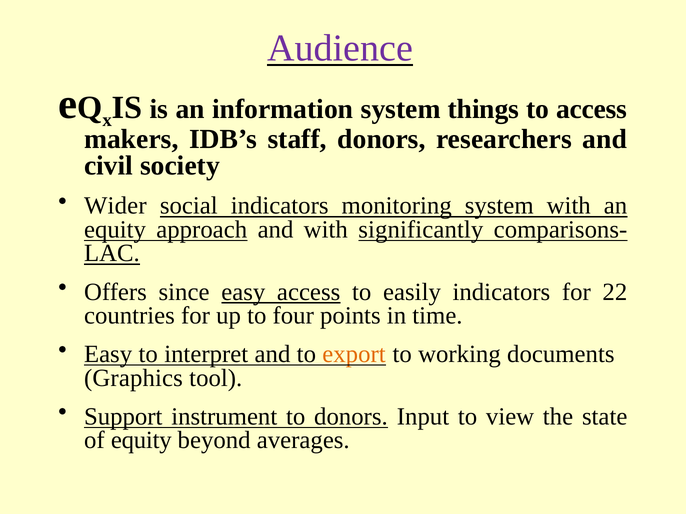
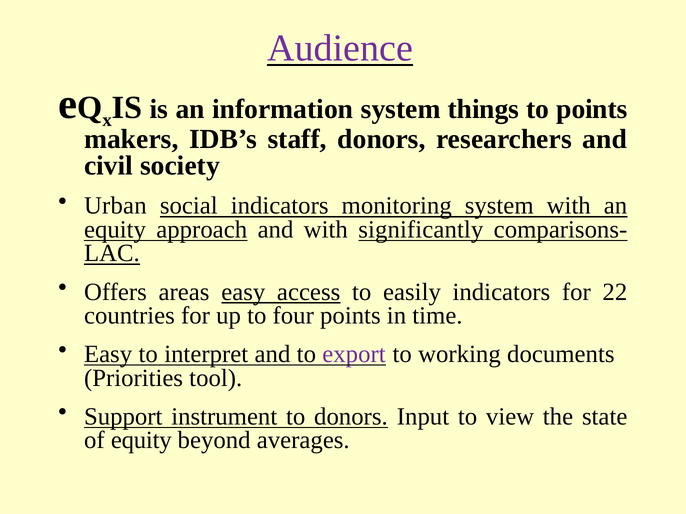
to access: access -> points
Wider: Wider -> Urban
since: since -> areas
export colour: orange -> purple
Graphics: Graphics -> Priorities
